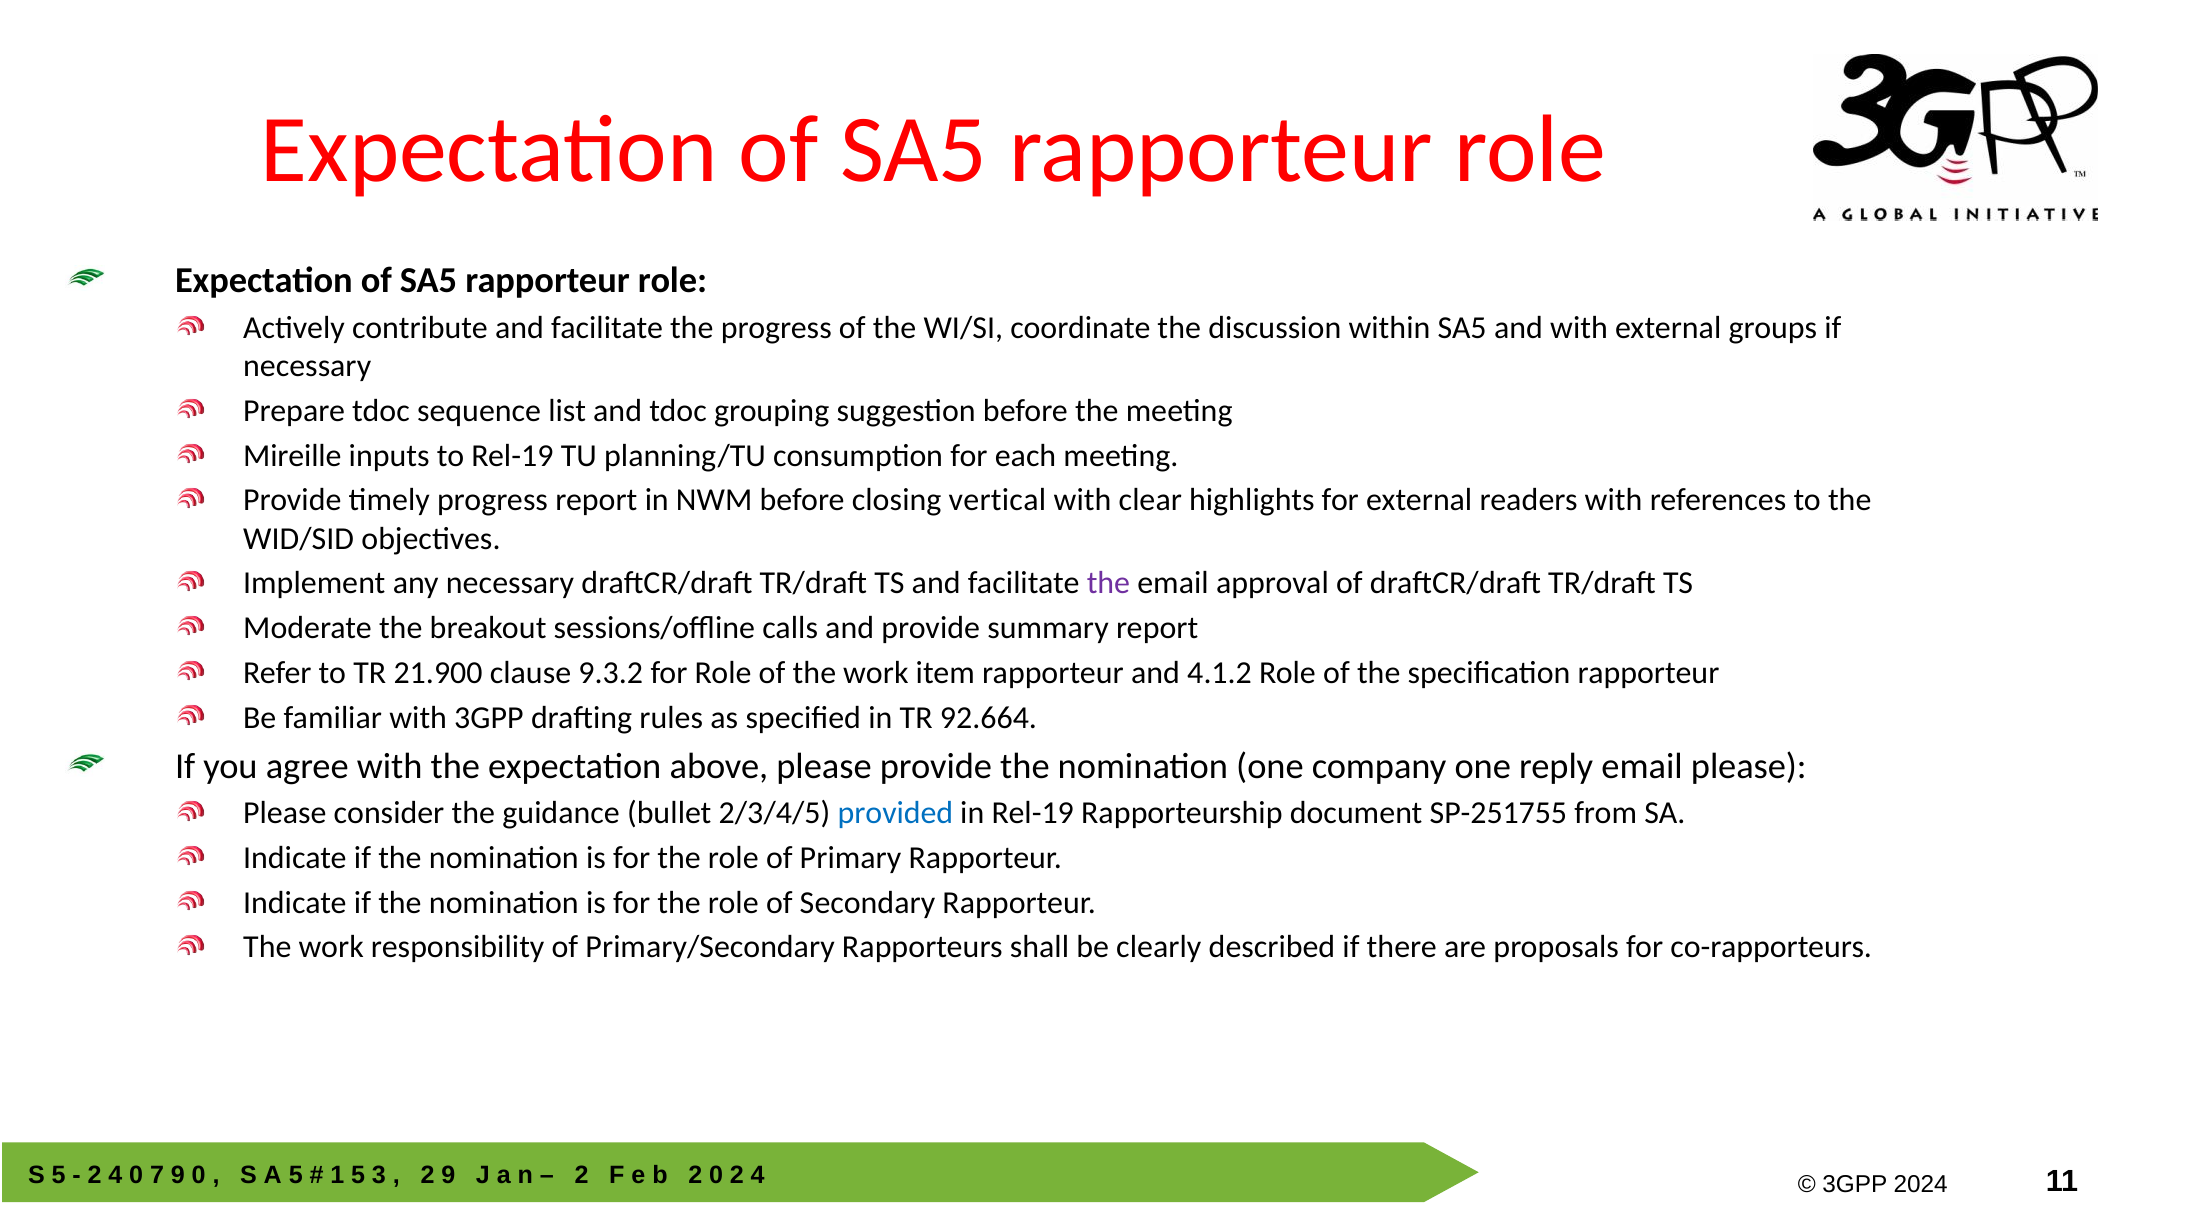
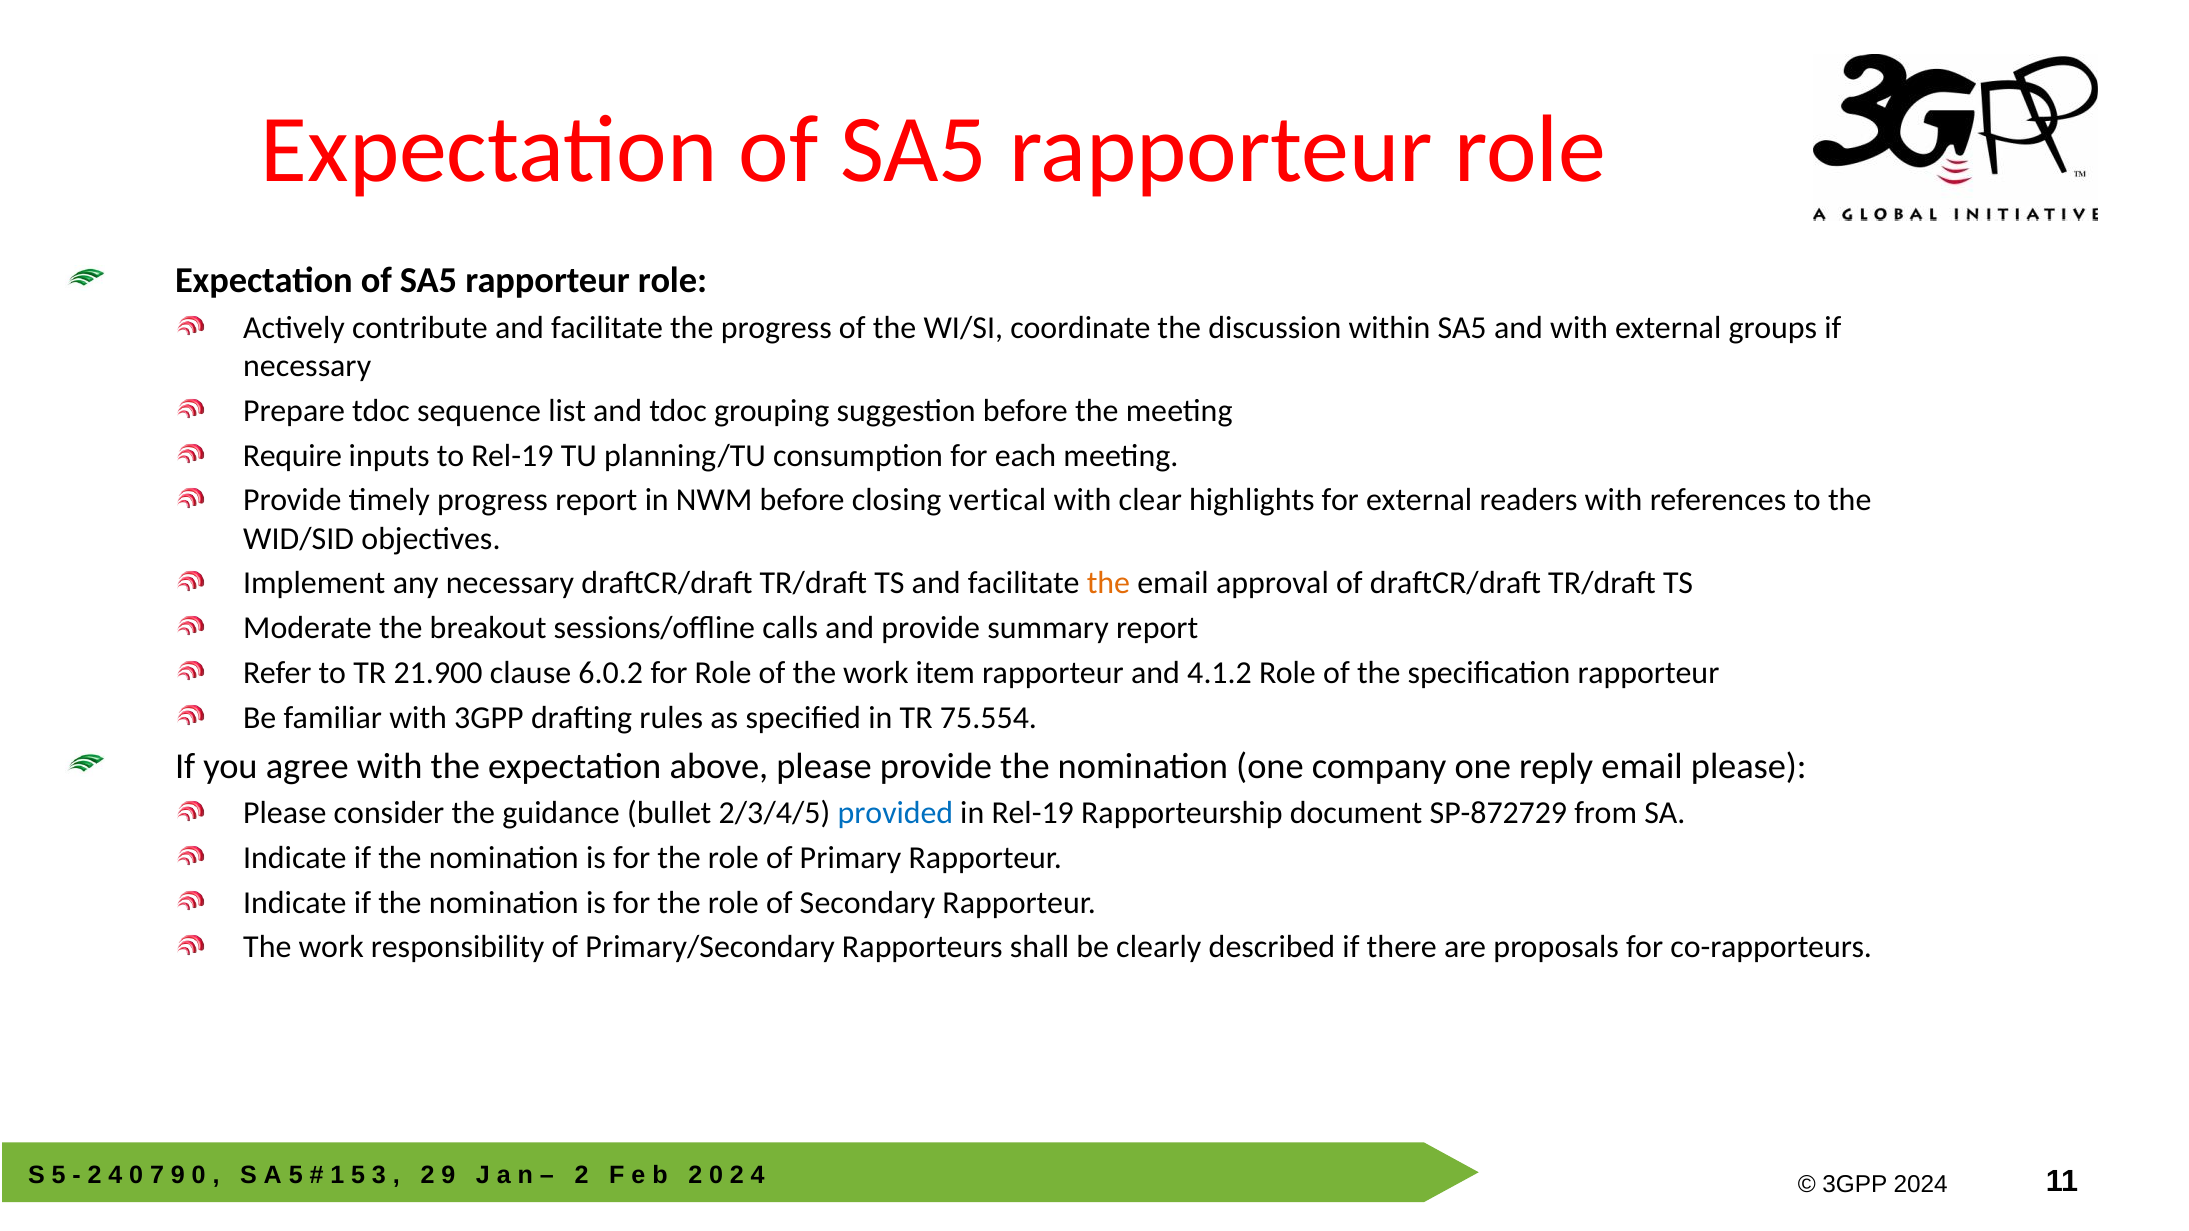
Mireille: Mireille -> Require
the at (1108, 583) colour: purple -> orange
9.3.2: 9.3.2 -> 6.0.2
92.664: 92.664 -> 75.554
SP-251755: SP-251755 -> SP-872729
